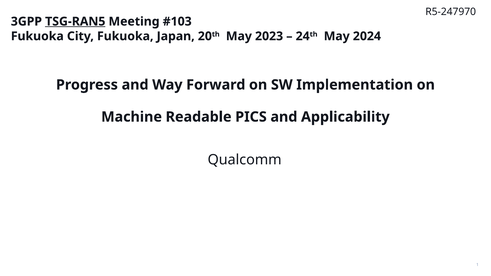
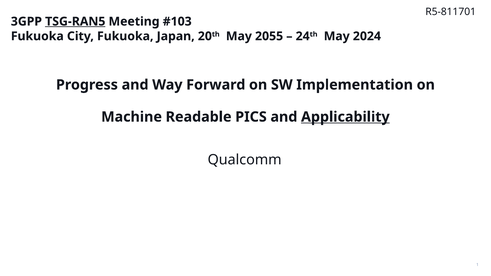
R5-247970: R5-247970 -> R5-811701
2023: 2023 -> 2055
Applicability underline: none -> present
